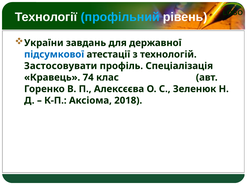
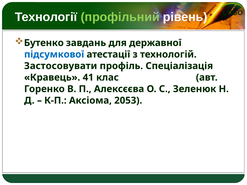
профільний colour: light blue -> light green
України: України -> Бутенко
74: 74 -> 41
2018: 2018 -> 2053
